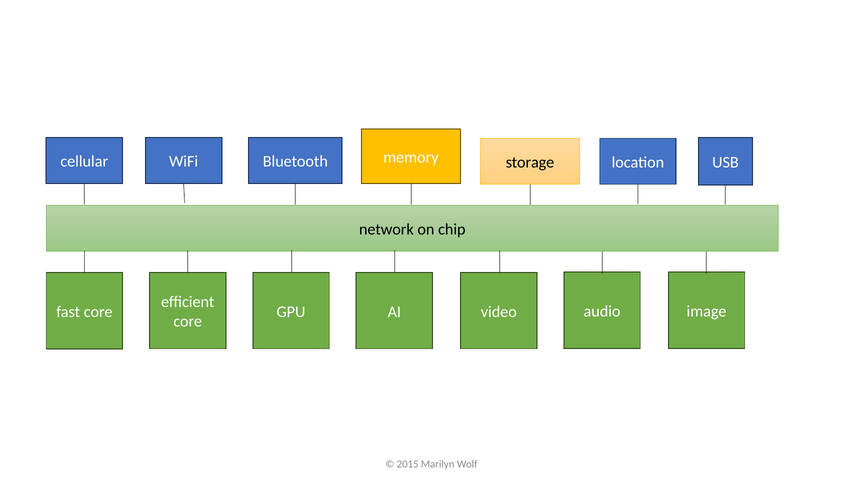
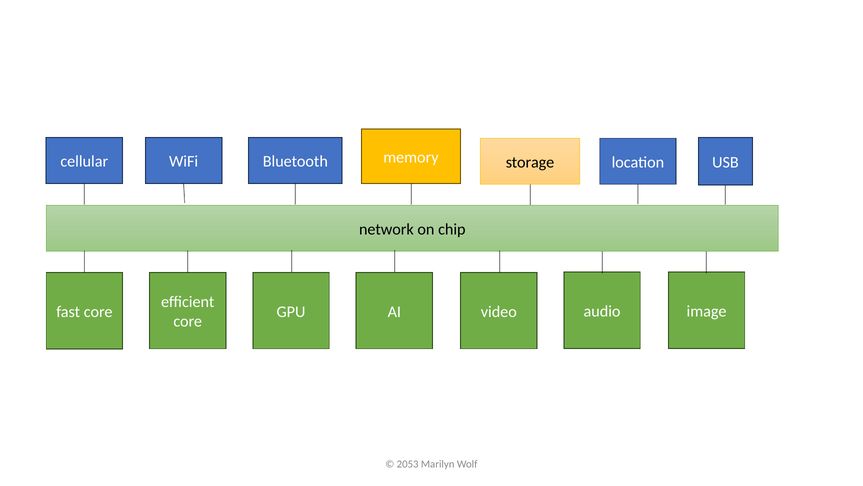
2015: 2015 -> 2053
